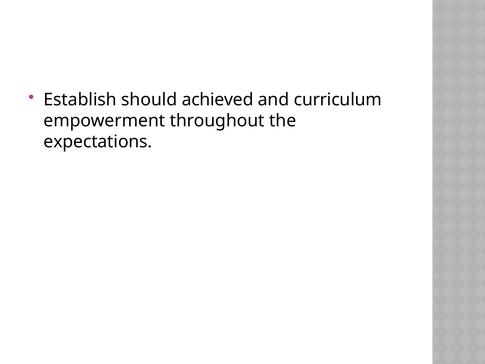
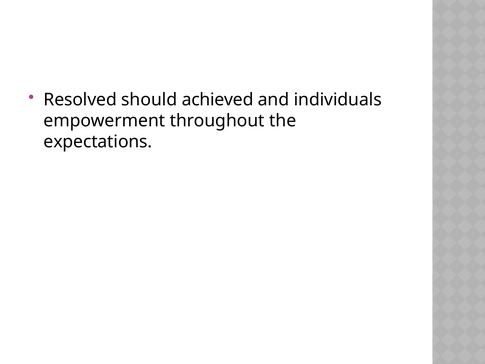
Establish: Establish -> Resolved
curriculum: curriculum -> individuals
